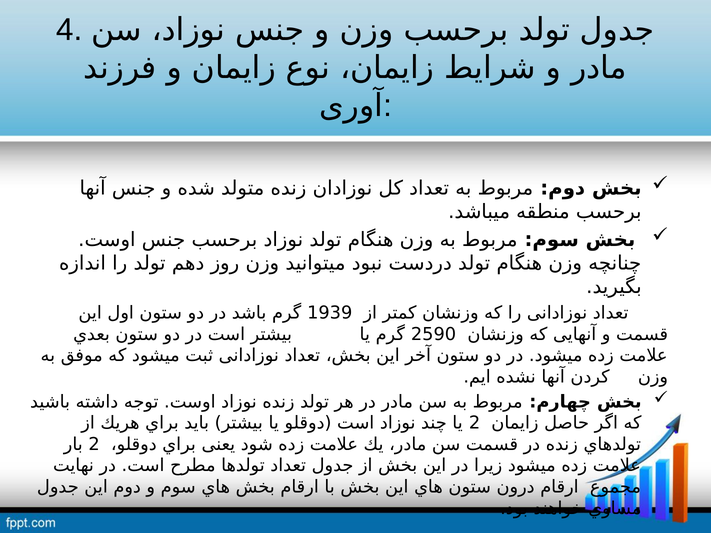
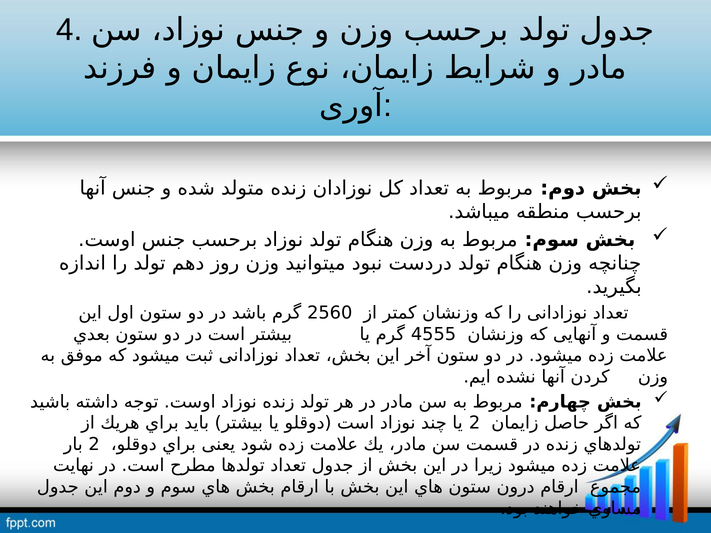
1939: 1939 -> 2560
2590: 2590 -> 4555
